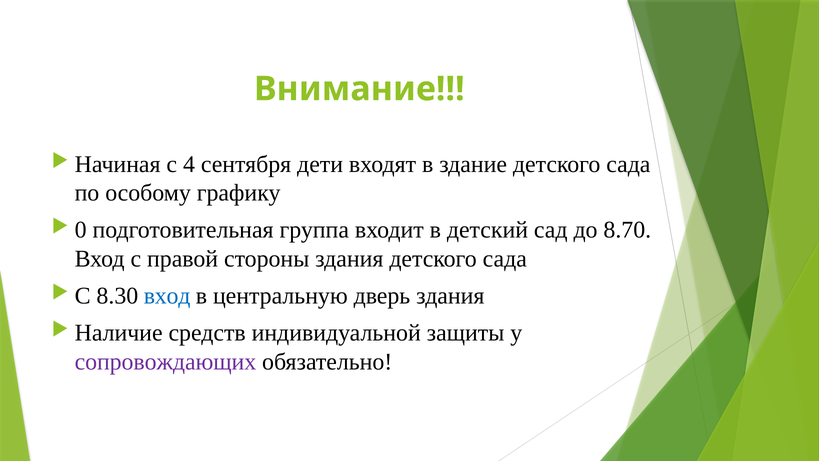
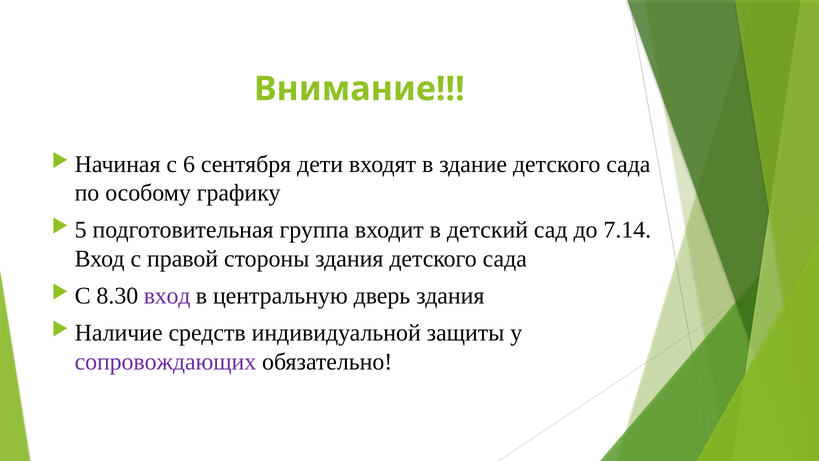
4: 4 -> 6
0: 0 -> 5
8.70: 8.70 -> 7.14
вход at (167, 296) colour: blue -> purple
